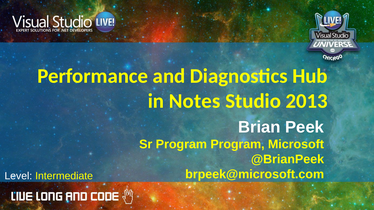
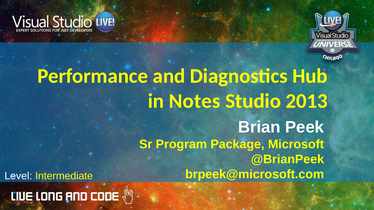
Program Program: Program -> Package
